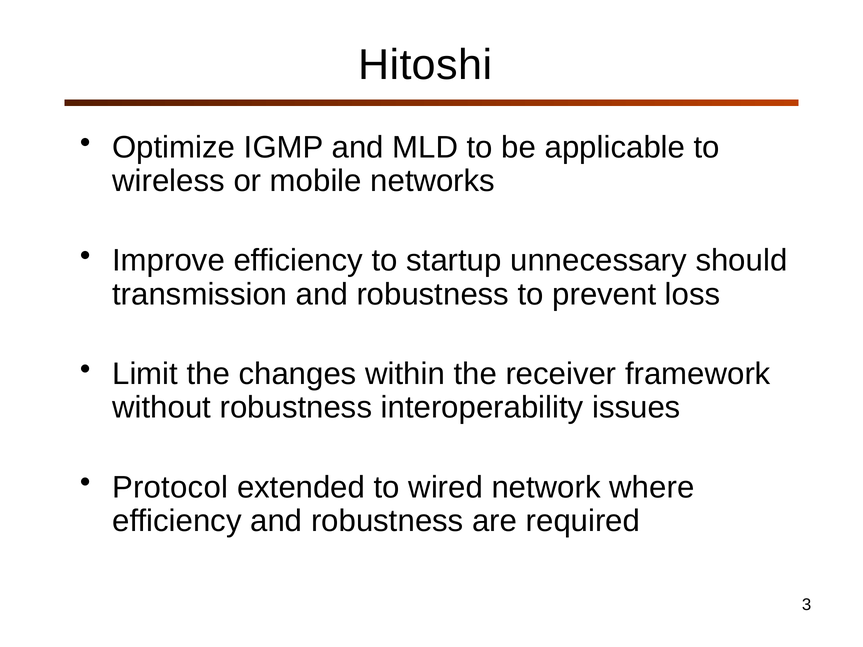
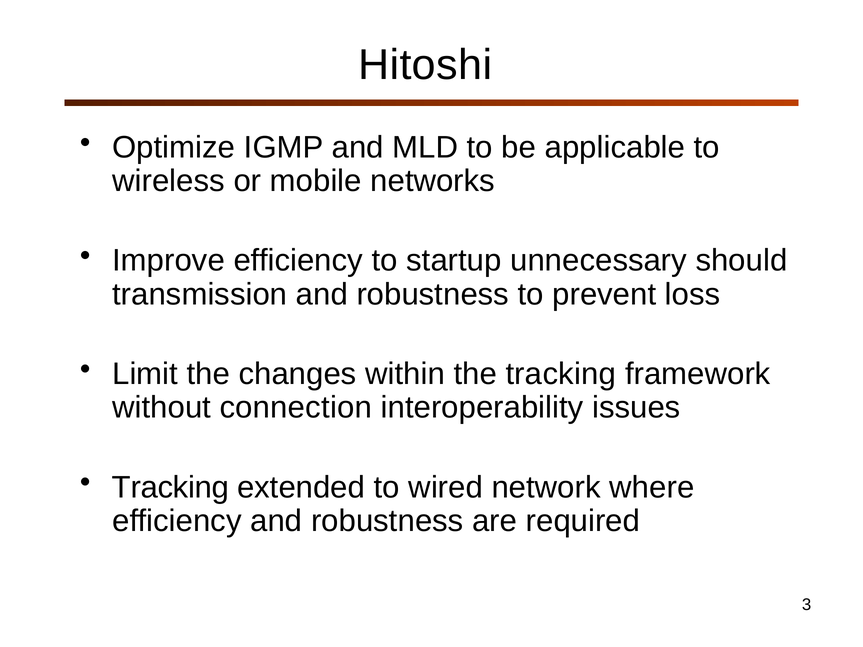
the receiver: receiver -> tracking
without robustness: robustness -> connection
Protocol at (170, 487): Protocol -> Tracking
